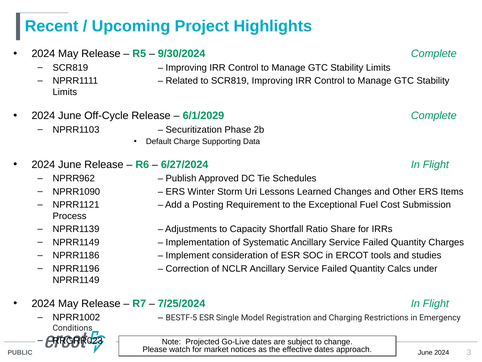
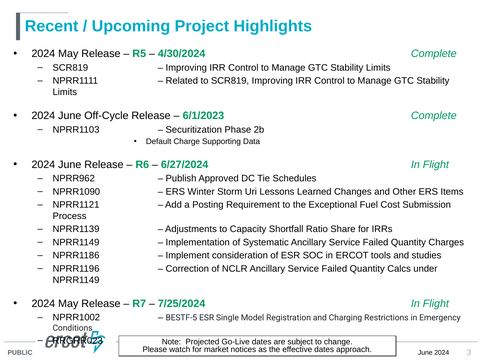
9/30/2024: 9/30/2024 -> 4/30/2024
6/1/2029: 6/1/2029 -> 6/1/2023
